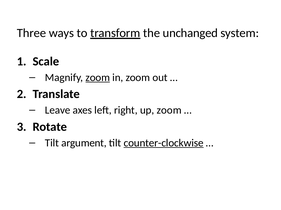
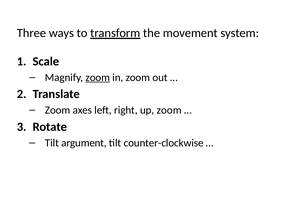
unchanged: unchanged -> movement
Leave at (58, 111): Leave -> Zoom
counter-clockwise underline: present -> none
